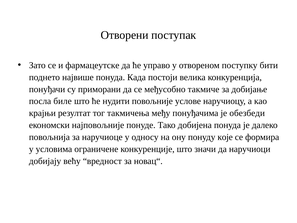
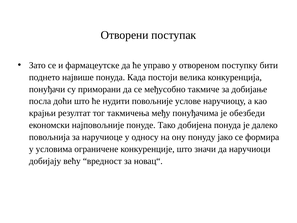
биле: биле -> доћи
које: које -> јако
